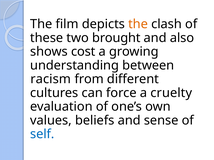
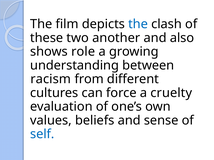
the at (138, 24) colour: orange -> blue
brought: brought -> another
cost: cost -> role
